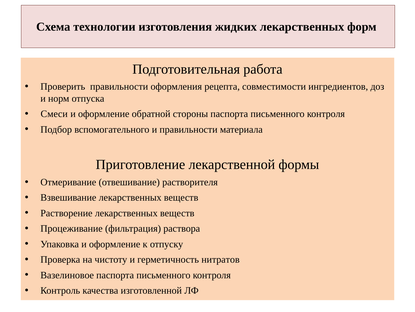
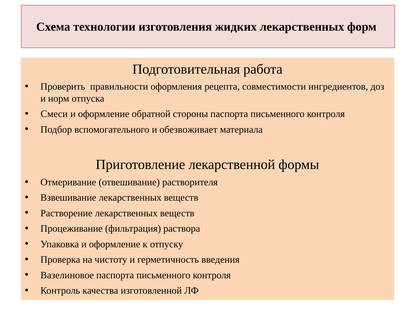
и правильности: правильности -> обезвоживает
нитратов: нитратов -> введения
